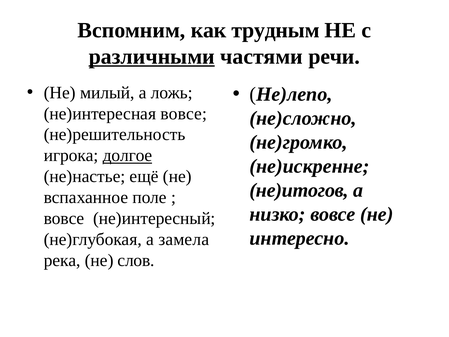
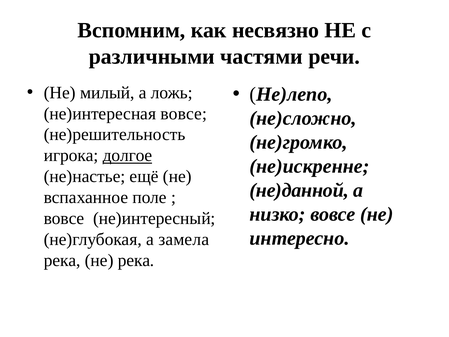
трудным: трудным -> несвязно
различными underline: present -> none
не)итогов: не)итогов -> не)данной
не слов: слов -> река
